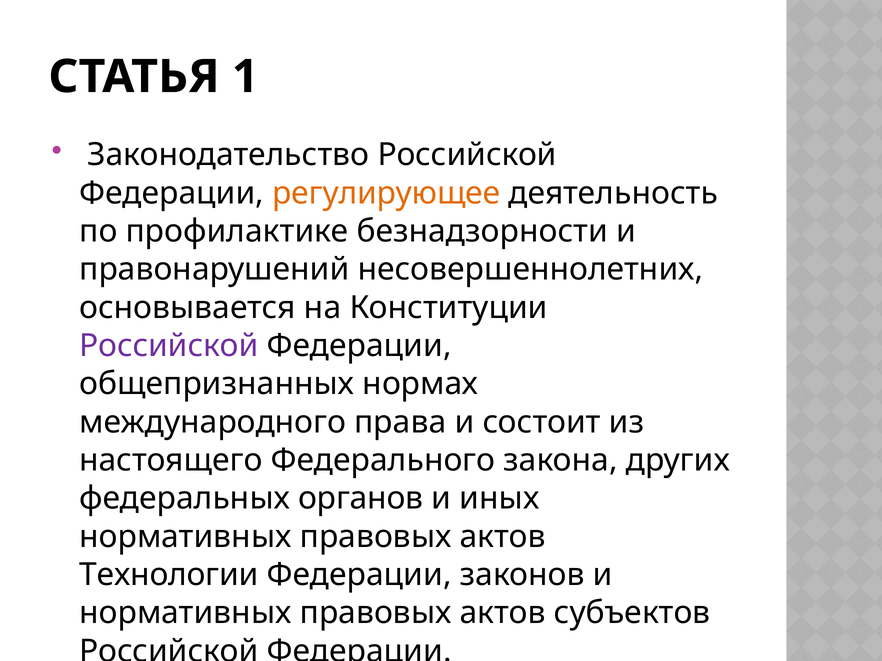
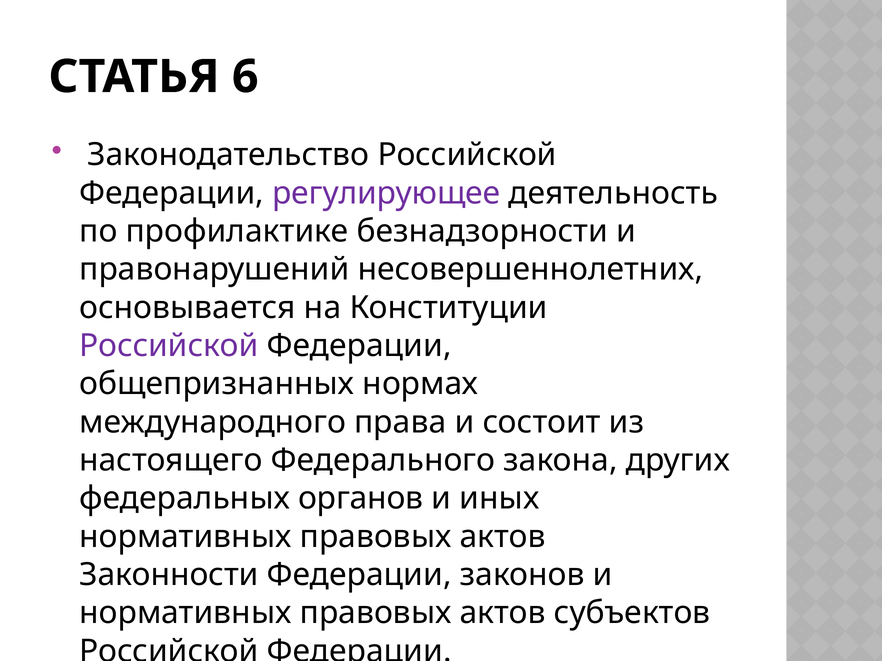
1: 1 -> 6
регулирующее colour: orange -> purple
Технологии: Технологии -> Законности
